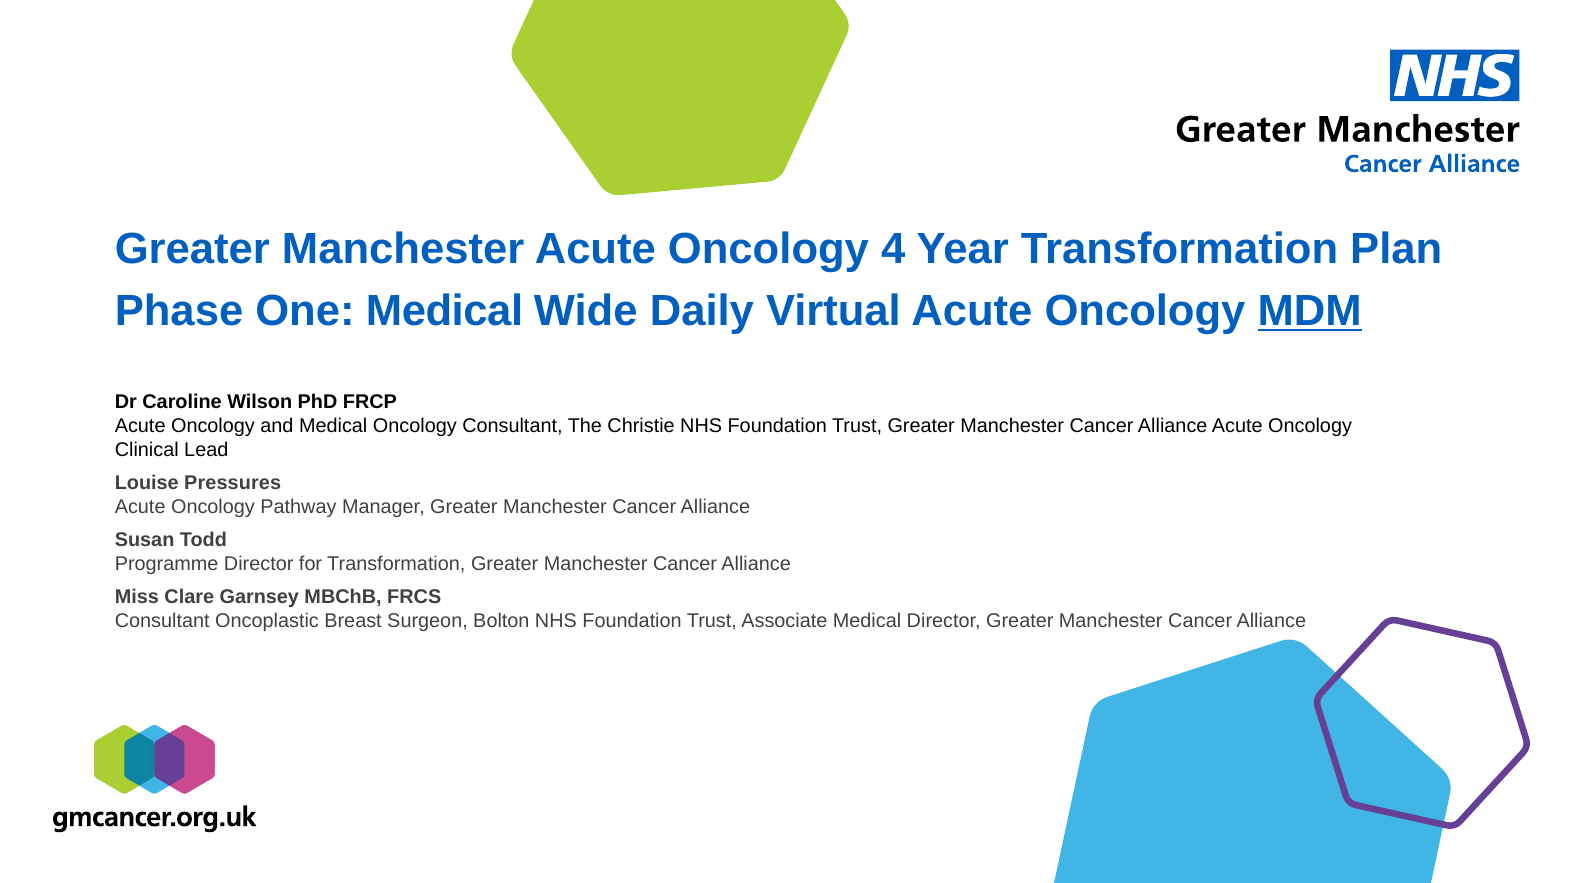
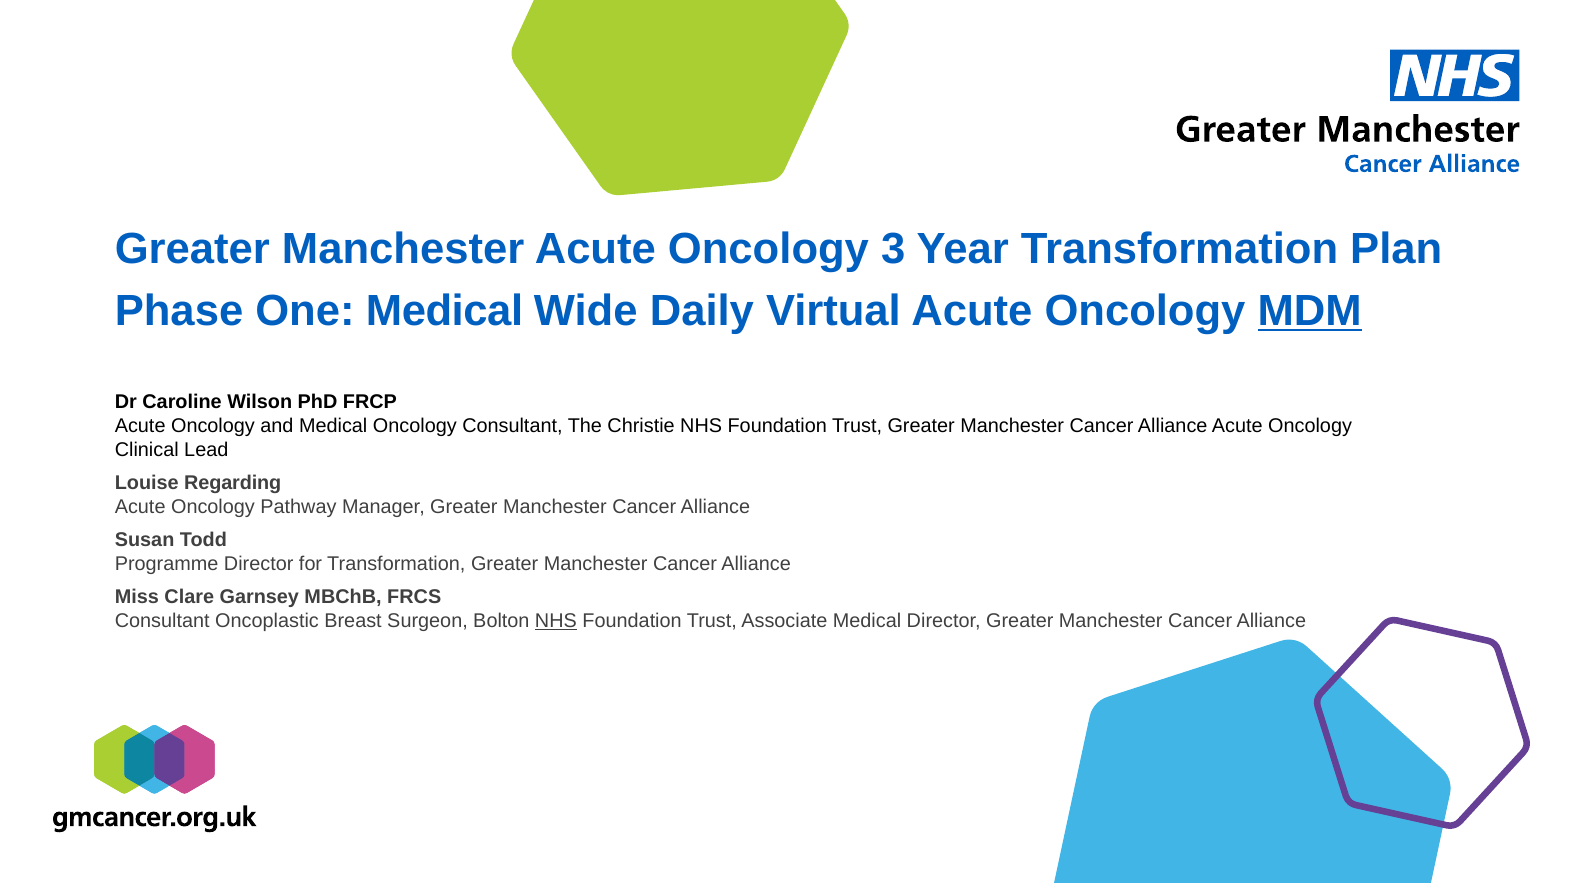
4: 4 -> 3
Pressures: Pressures -> Regarding
NHS at (556, 621) underline: none -> present
